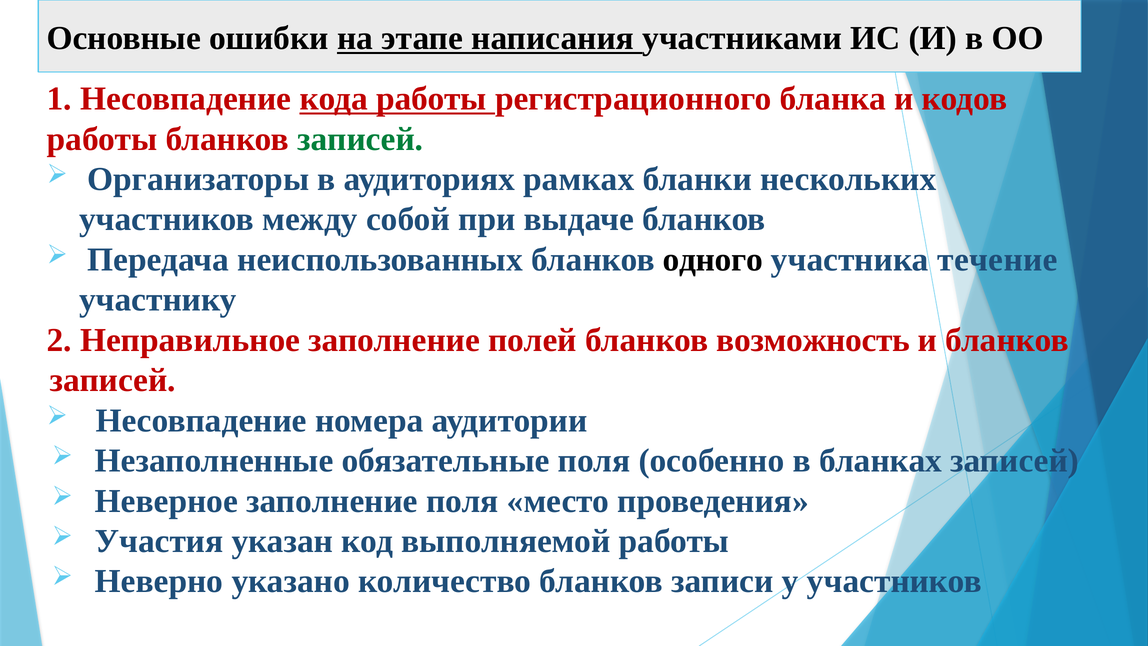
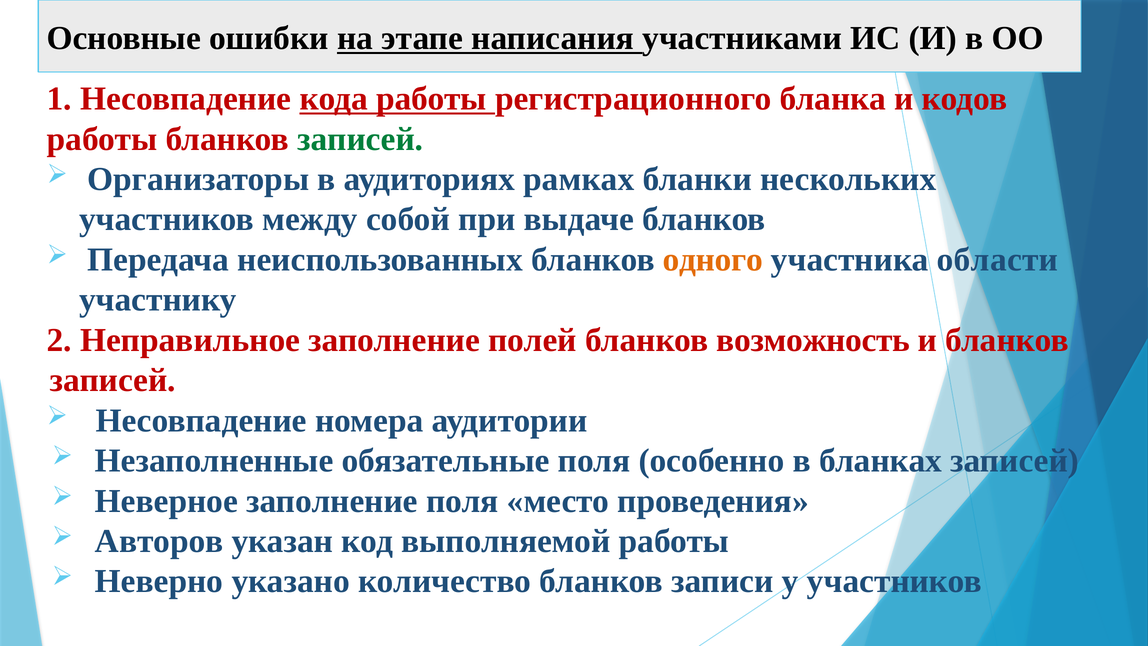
одного colour: black -> orange
течение: течение -> области
Участия: Участия -> Авторов
